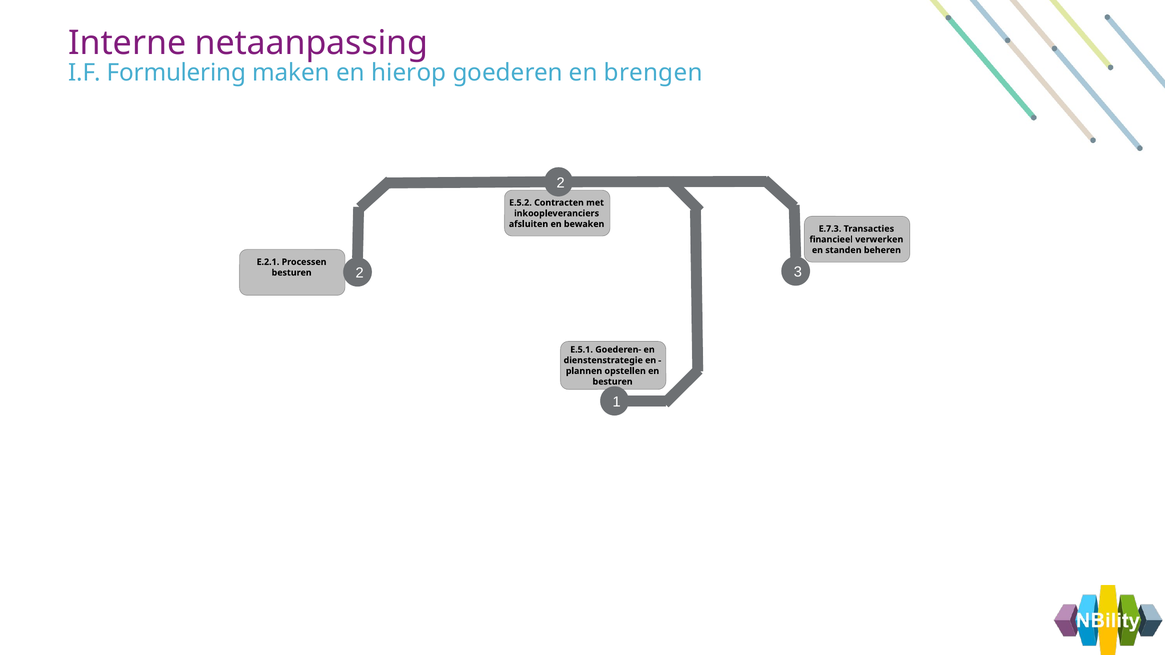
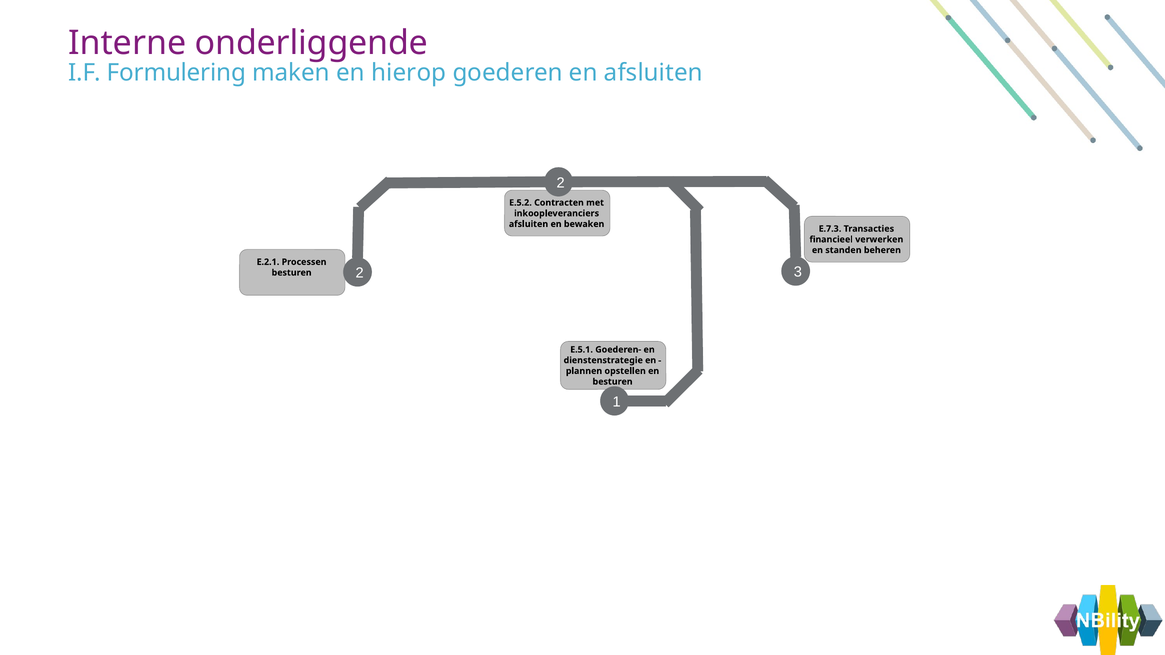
netaanpassing: netaanpassing -> onderliggende
en brengen: brengen -> afsluiten
